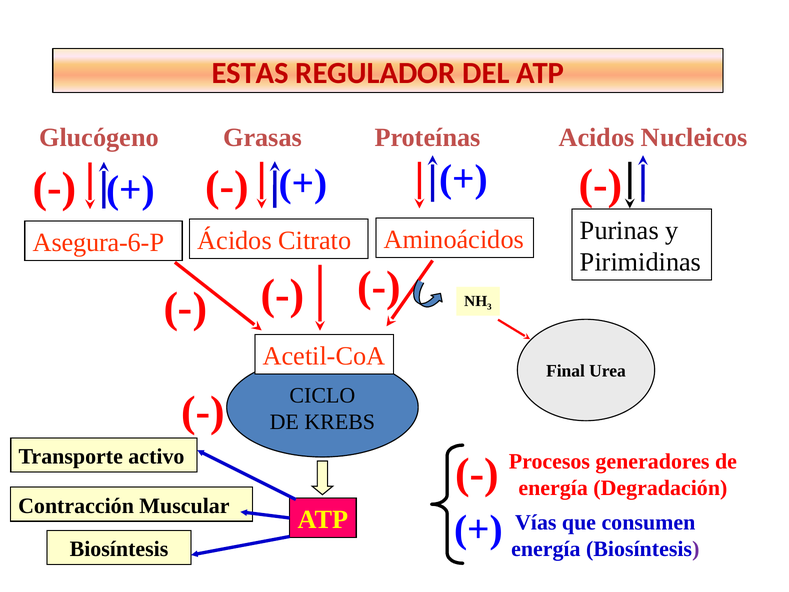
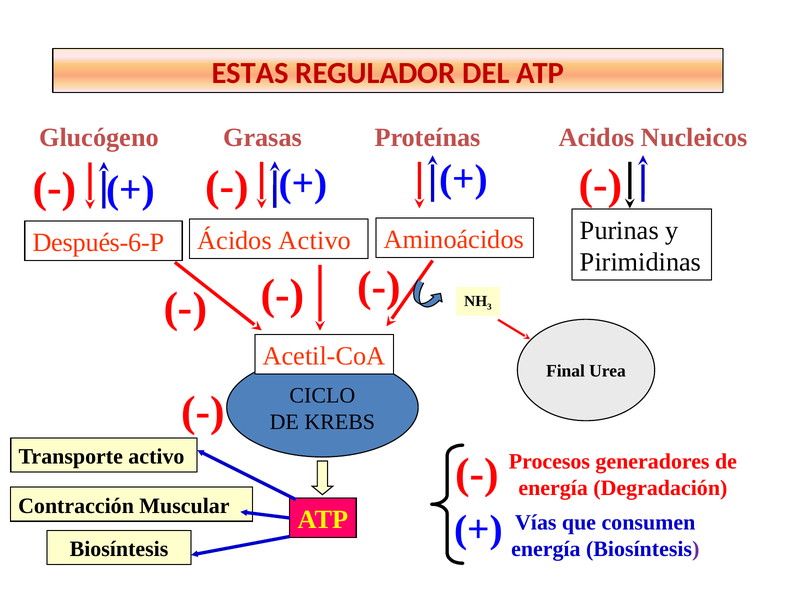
Ácidos Citrato: Citrato -> Activo
Asegura-6-P: Asegura-6-P -> Después-6-P
